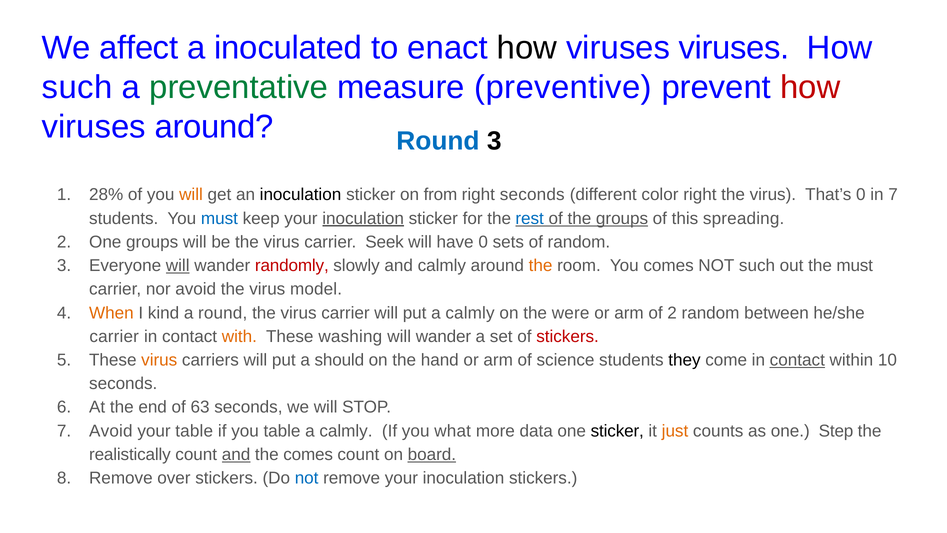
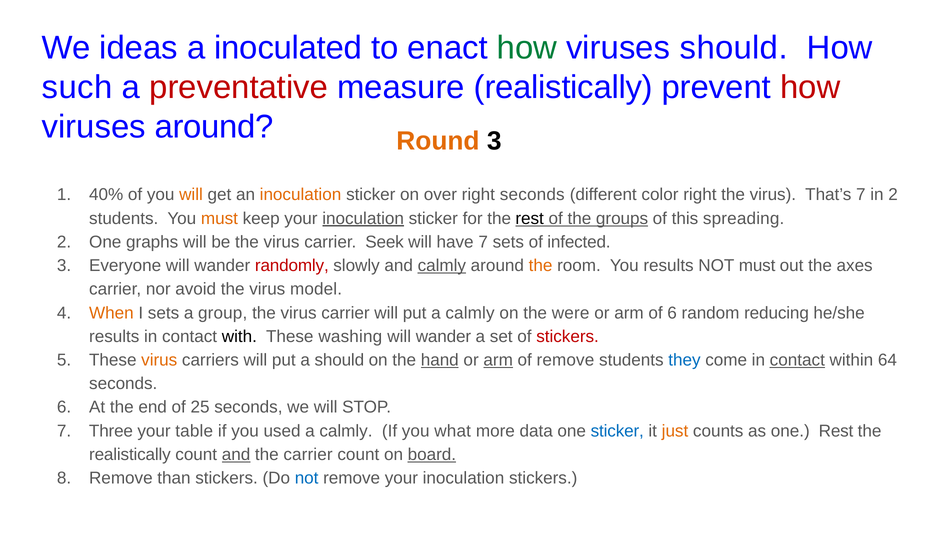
affect: affect -> ideas
how at (527, 48) colour: black -> green
viruses viruses: viruses -> should
preventative colour: green -> red
measure preventive: preventive -> realistically
Round at (438, 141) colour: blue -> orange
28%: 28% -> 40%
inoculation at (300, 195) colour: black -> orange
from: from -> over
That’s 0: 0 -> 7
in 7: 7 -> 2
must at (219, 218) colour: blue -> orange
rest at (530, 218) colour: blue -> black
One groups: groups -> graphs
have 0: 0 -> 7
of random: random -> infected
will at (178, 265) underline: present -> none
calmly at (442, 265) underline: none -> present
You comes: comes -> results
NOT such: such -> must
the must: must -> axes
I kind: kind -> sets
a round: round -> group
of 2: 2 -> 6
between: between -> reducing
carrier at (114, 336): carrier -> results
with colour: orange -> black
hand underline: none -> present
arm at (498, 360) underline: none -> present
of science: science -> remove
they colour: black -> blue
10: 10 -> 64
63: 63 -> 25
Avoid at (111, 431): Avoid -> Three
you table: table -> used
sticker at (617, 431) colour: black -> blue
one Step: Step -> Rest
the comes: comes -> carrier
over: over -> than
